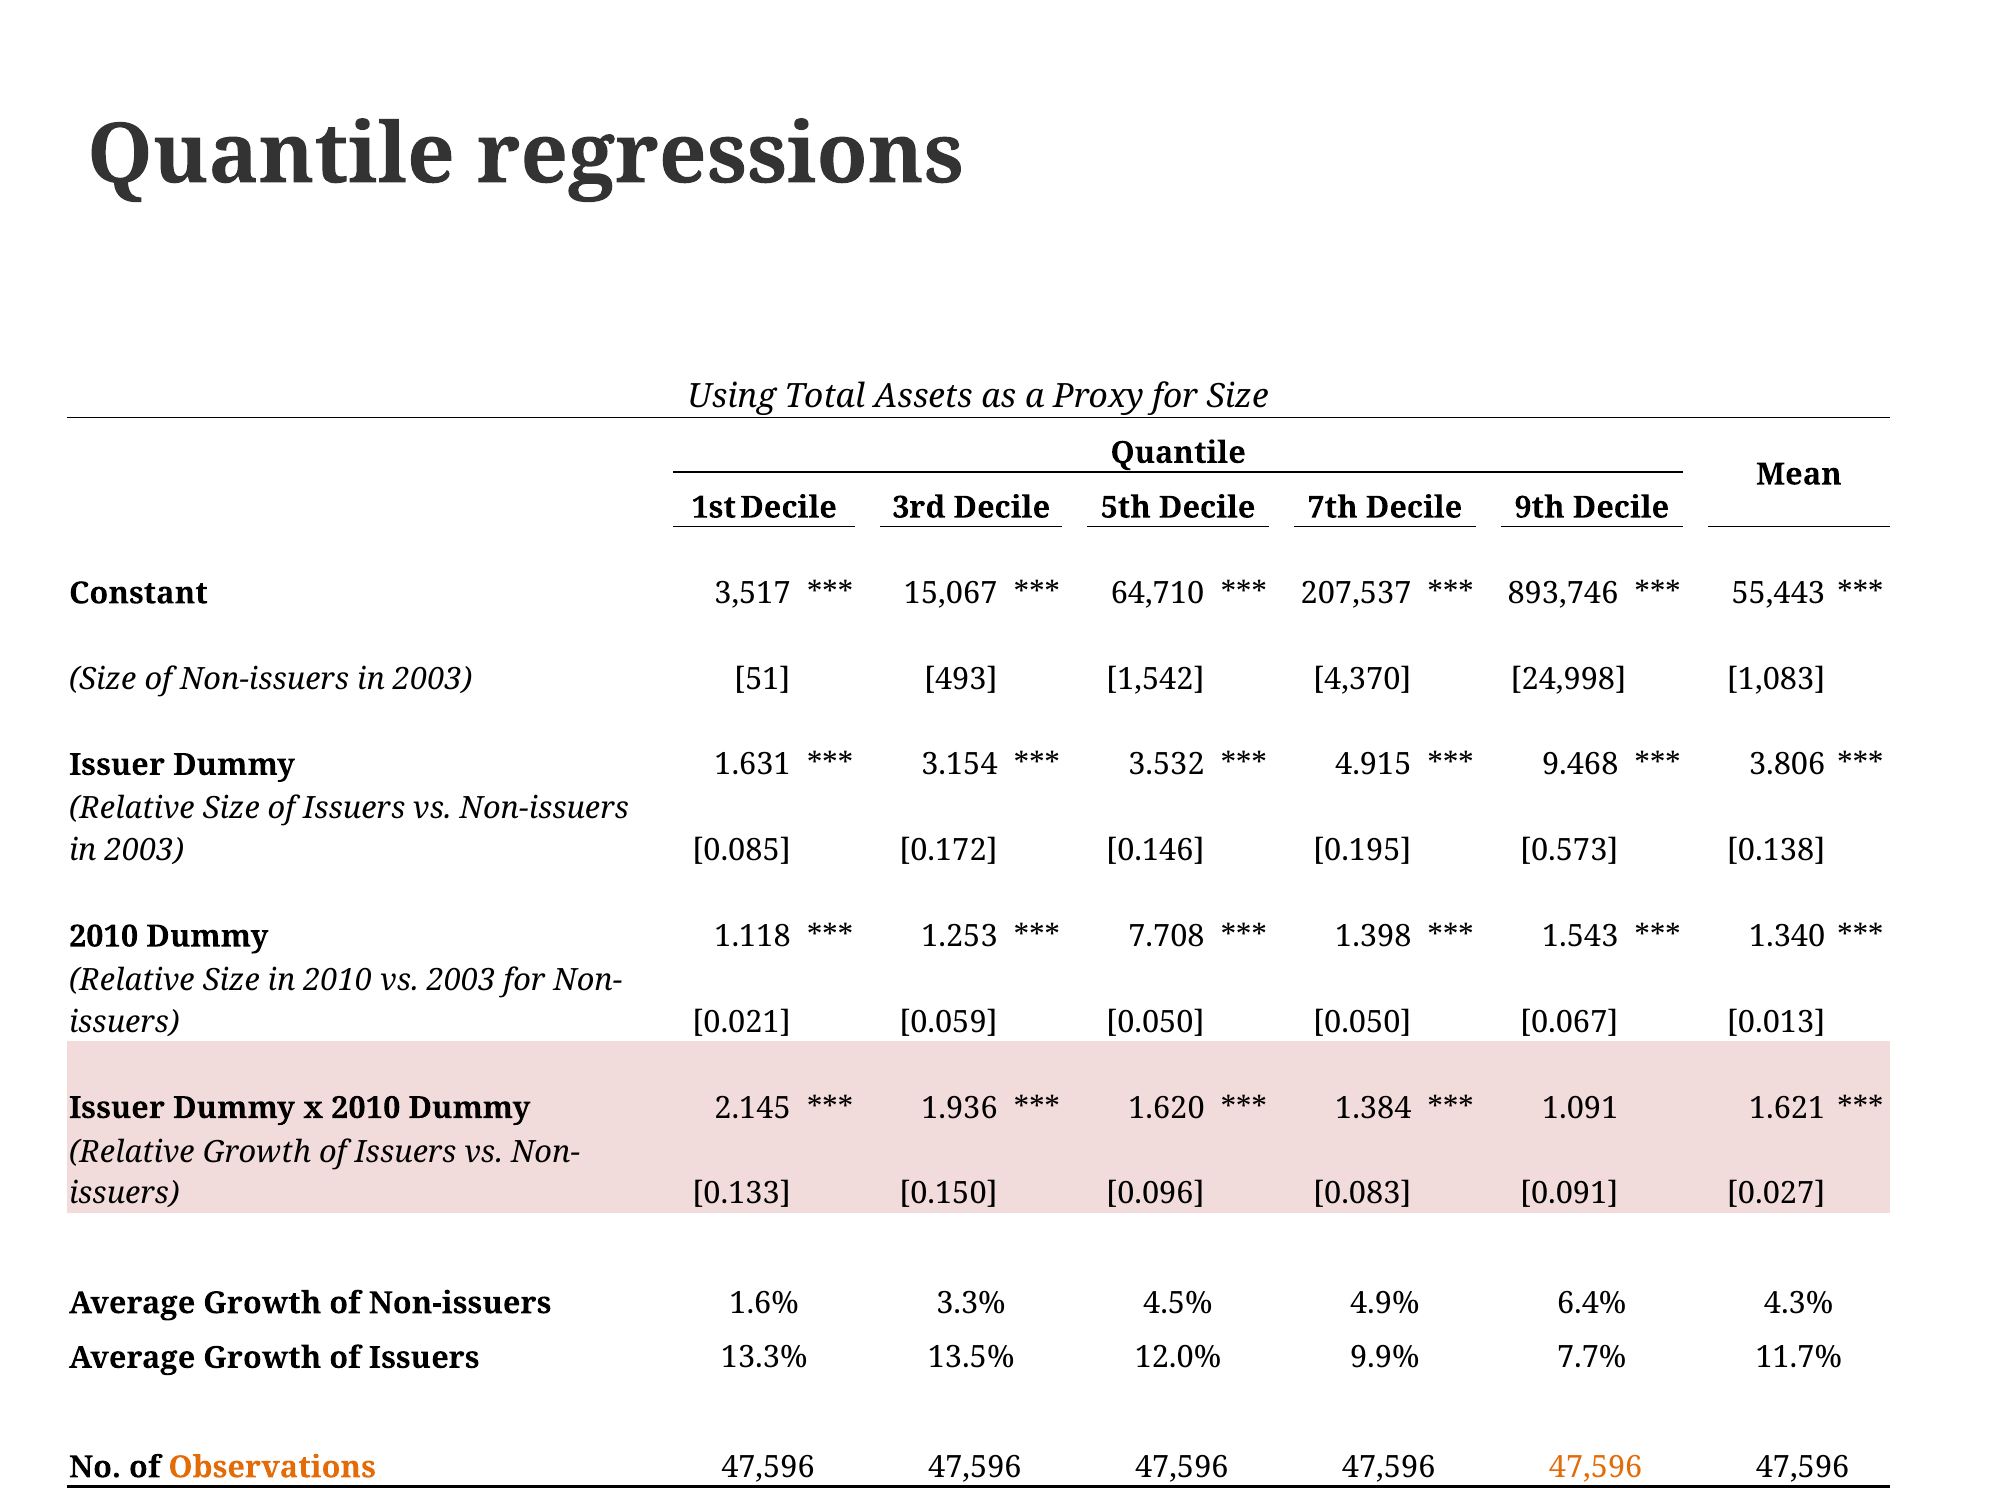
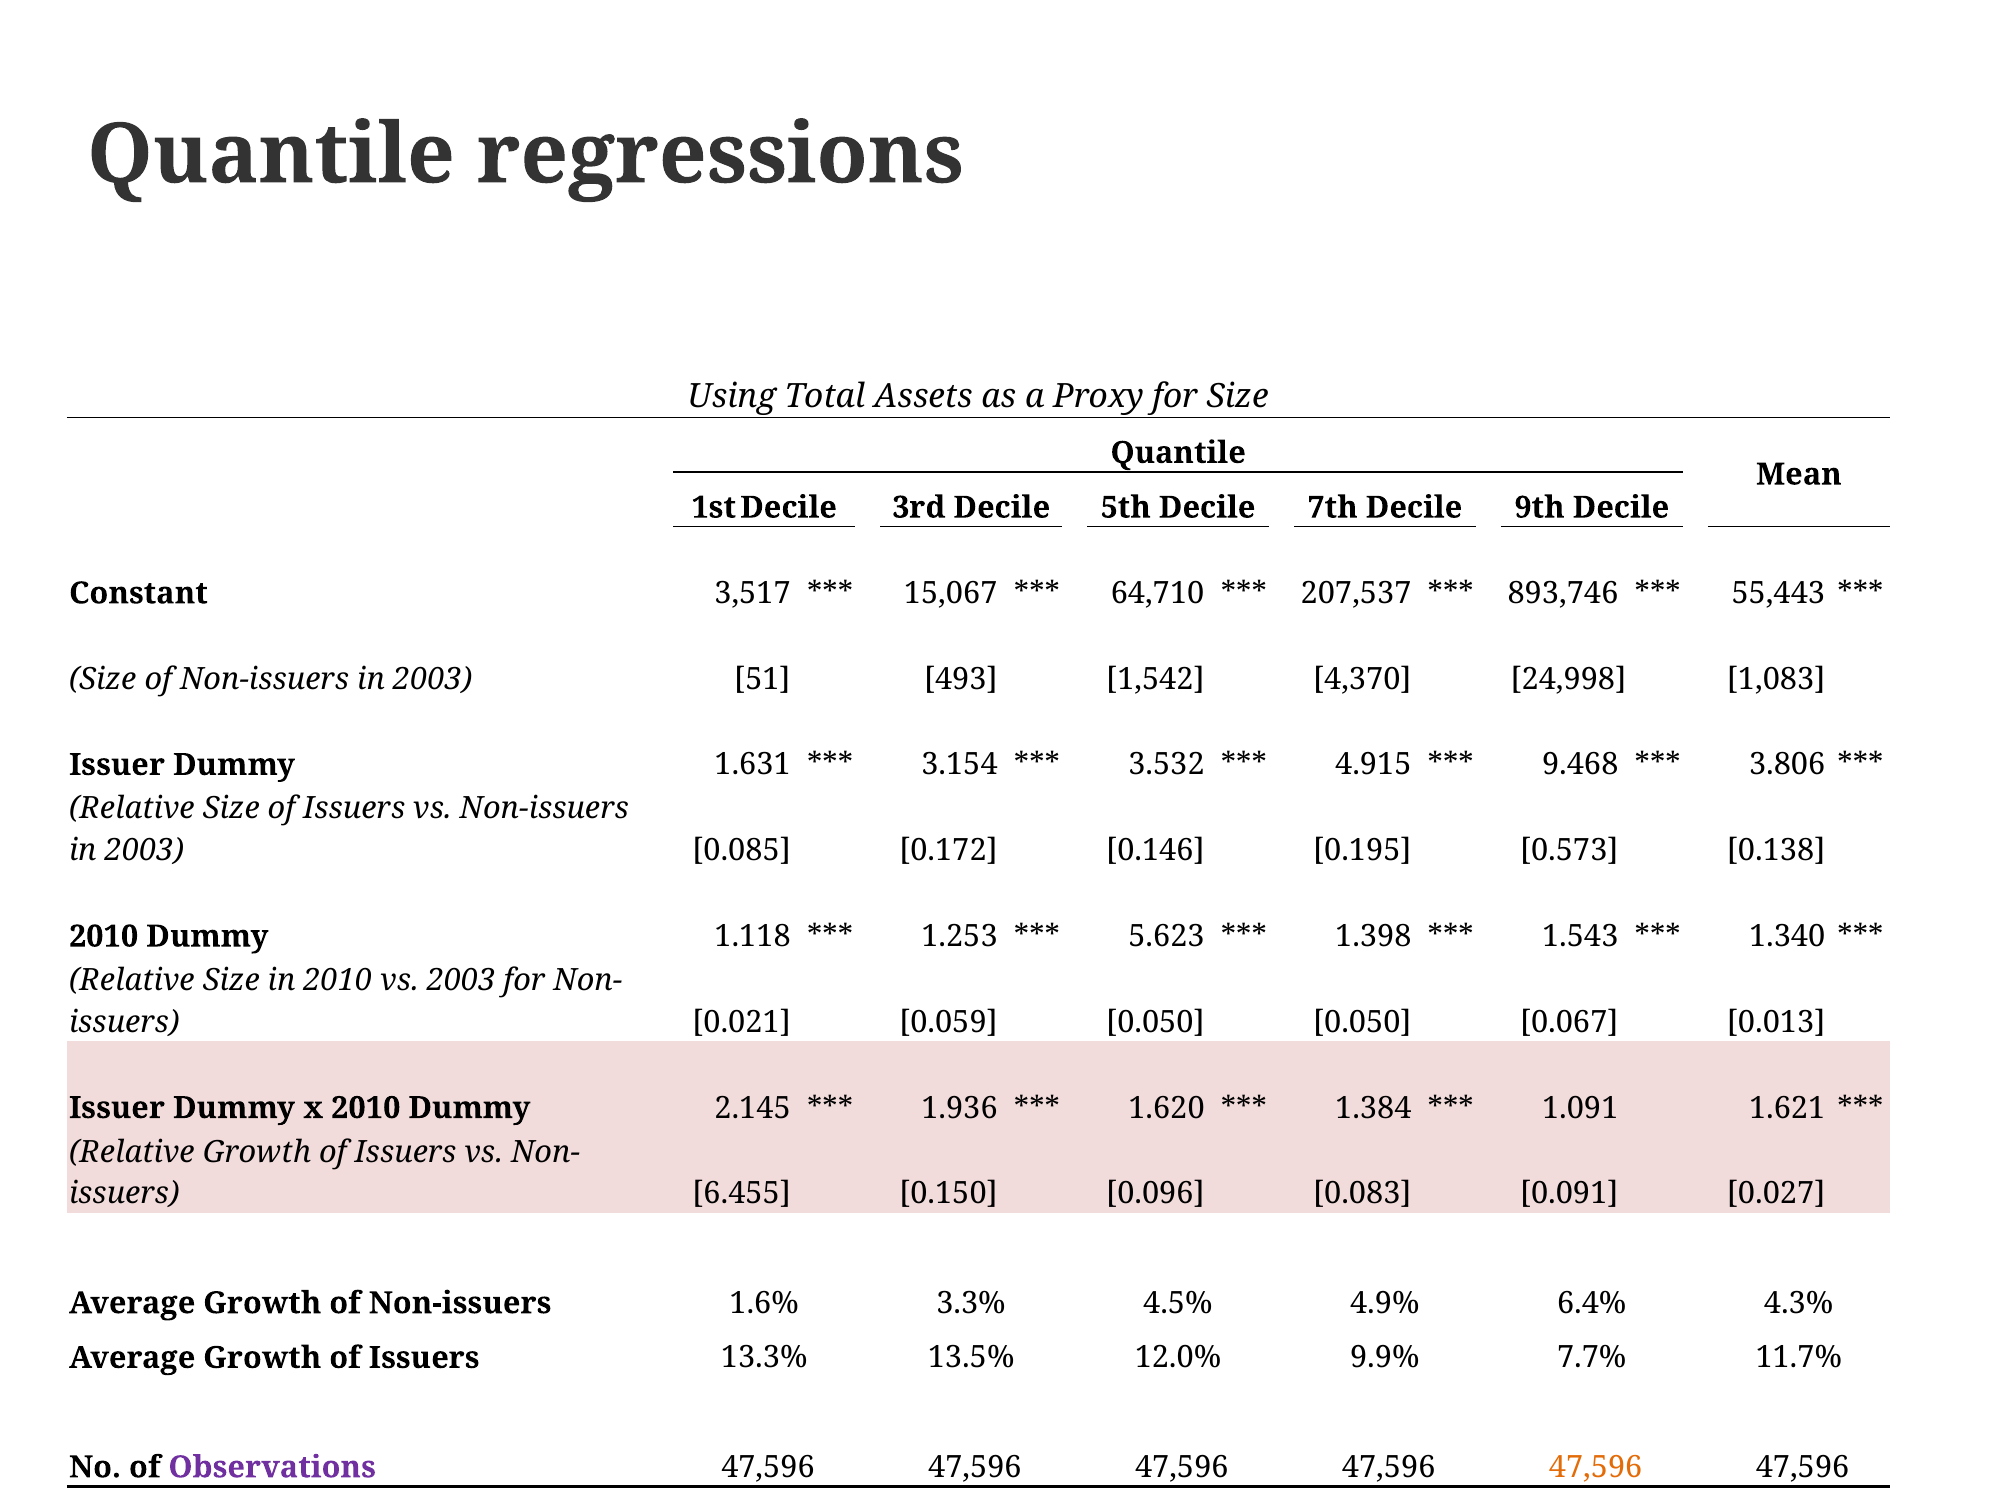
7.708: 7.708 -> 5.623
0.133: 0.133 -> 6.455
Observations colour: orange -> purple
